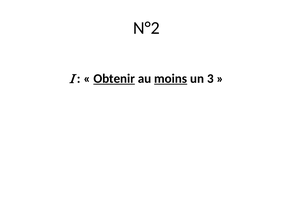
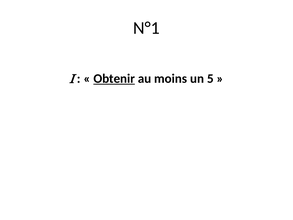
N°2: N°2 -> N°1
moins underline: present -> none
3: 3 -> 5
